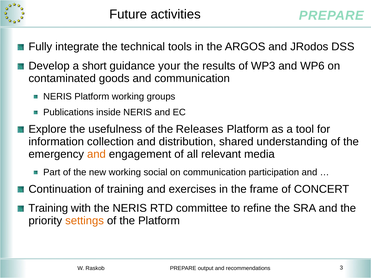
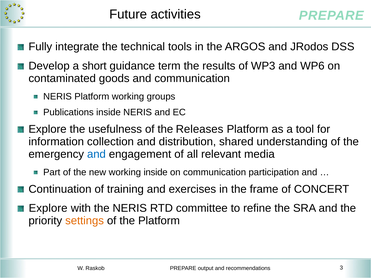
your: your -> term
and at (96, 154) colour: orange -> blue
working social: social -> inside
Training at (48, 208): Training -> Explore
